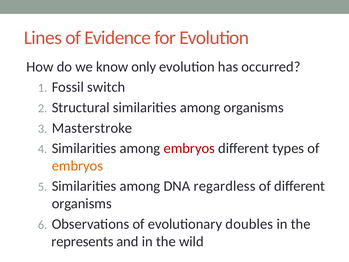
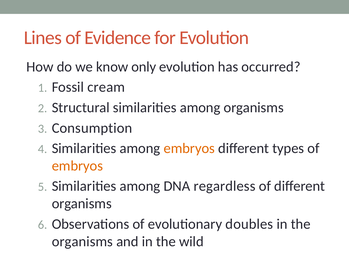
switch: switch -> cream
Masterstroke: Masterstroke -> Consumption
embryos at (189, 148) colour: red -> orange
represents at (82, 241): represents -> organisms
